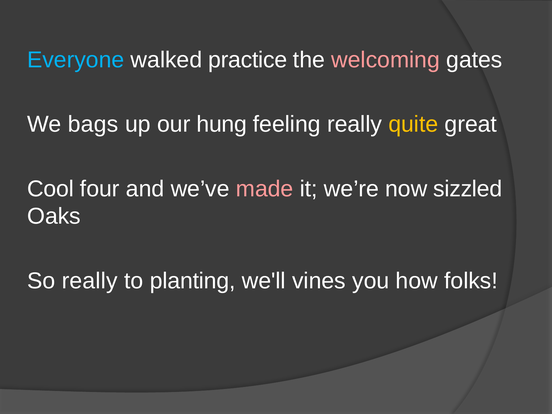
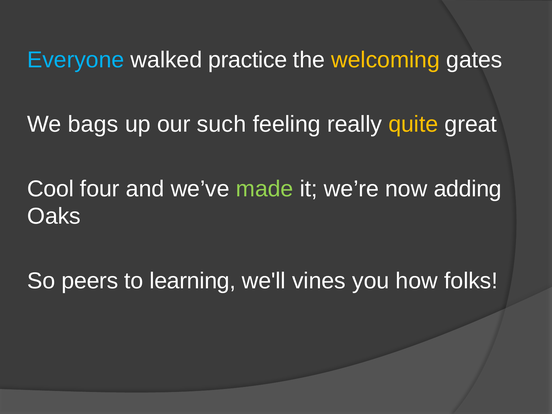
welcoming colour: pink -> yellow
hung: hung -> such
made colour: pink -> light green
sizzled: sizzled -> adding
So really: really -> peers
planting: planting -> learning
